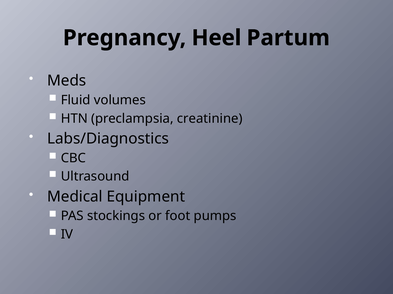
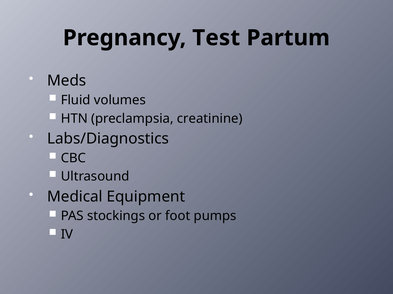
Heel: Heel -> Test
